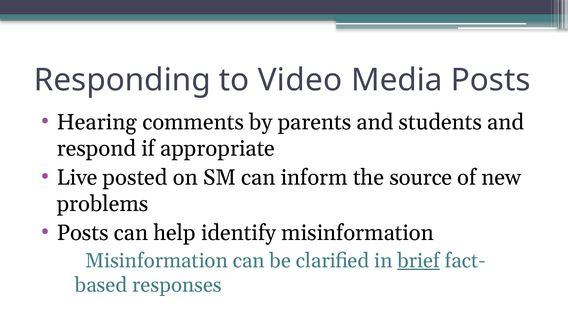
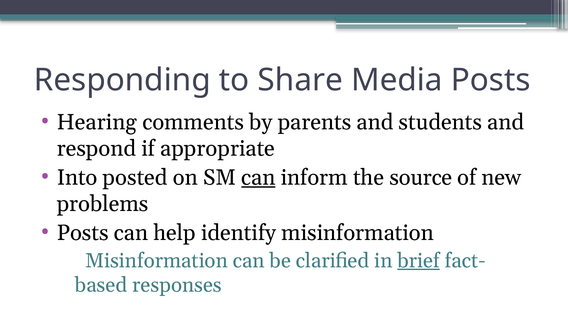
Video: Video -> Share
Live: Live -> Into
can at (258, 178) underline: none -> present
